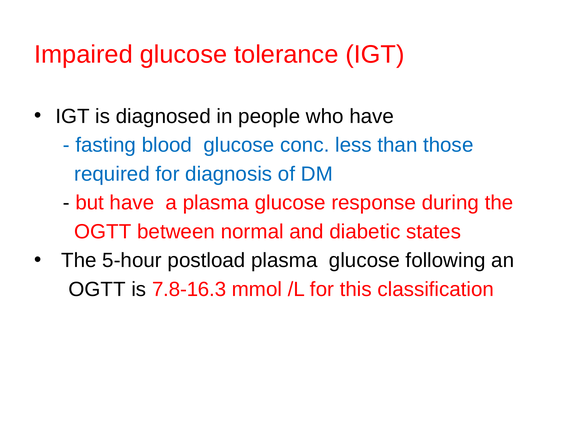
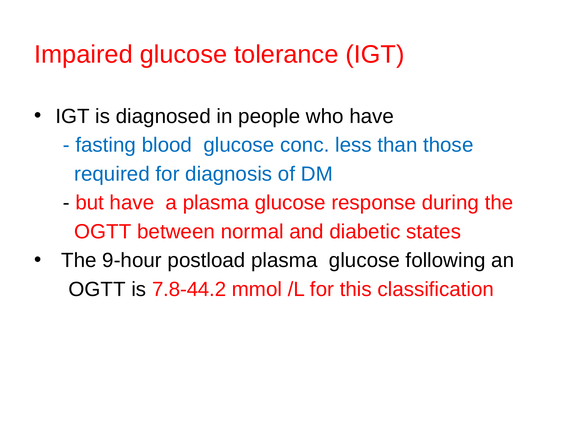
5-hour: 5-hour -> 9-hour
7.8-16.3: 7.8-16.3 -> 7.8-44.2
